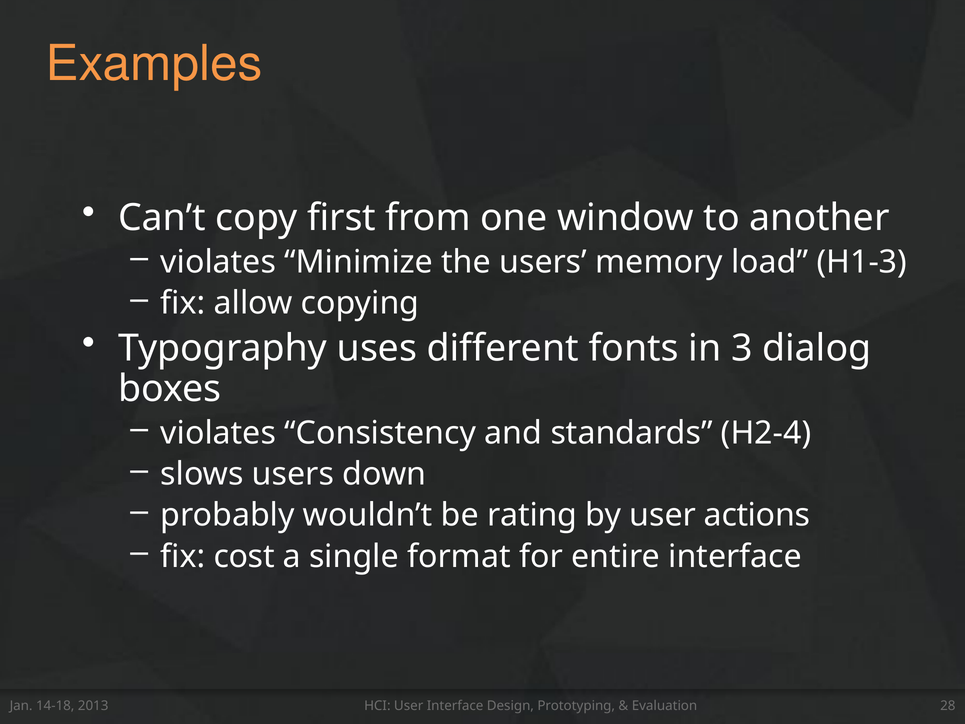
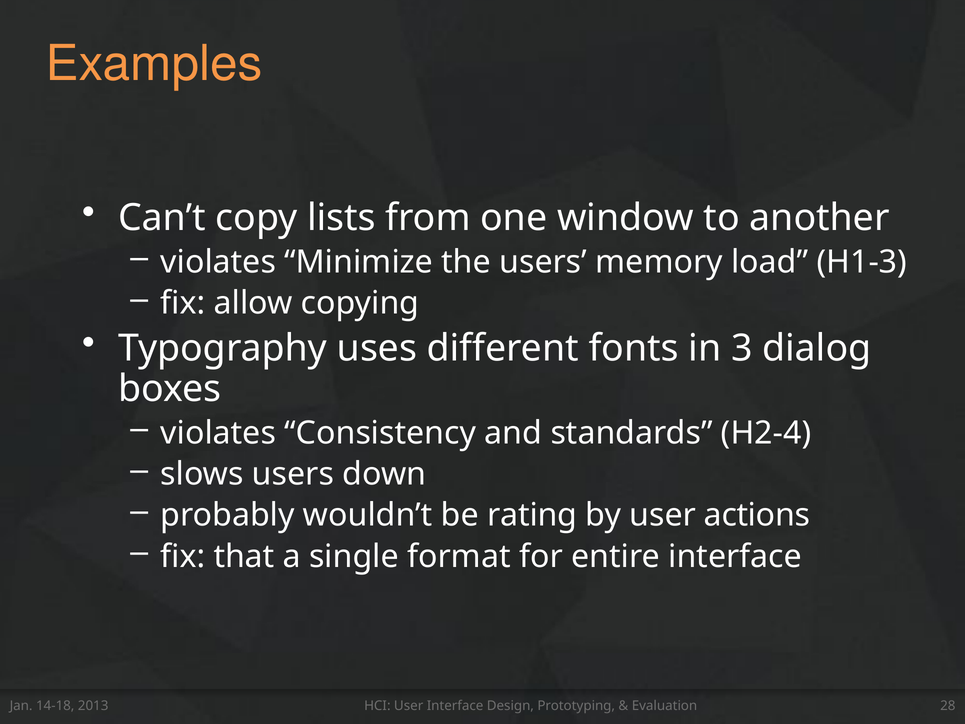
first: first -> lists
cost: cost -> that
